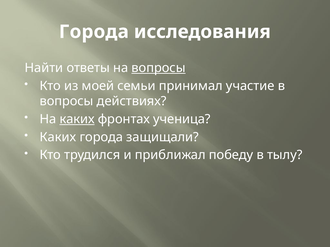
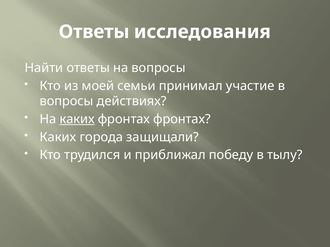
Города at (94, 32): Города -> Ответы
вопросы at (158, 68) underline: present -> none
фронтах ученица: ученица -> фронтах
